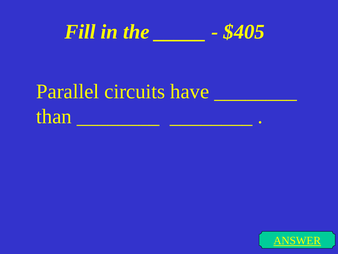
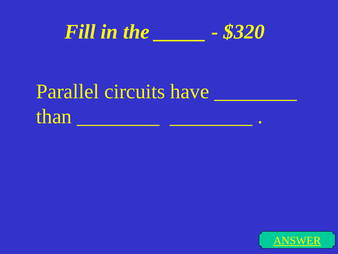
$405: $405 -> $320
